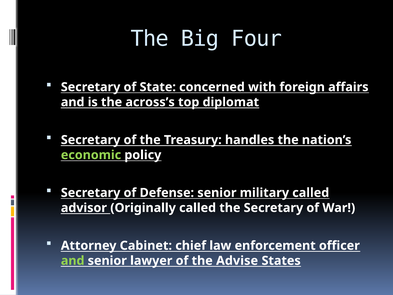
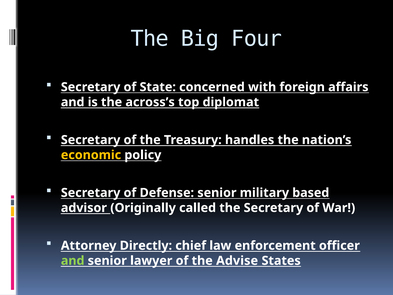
economic colour: light green -> yellow
military called: called -> based
Cabinet: Cabinet -> Directly
